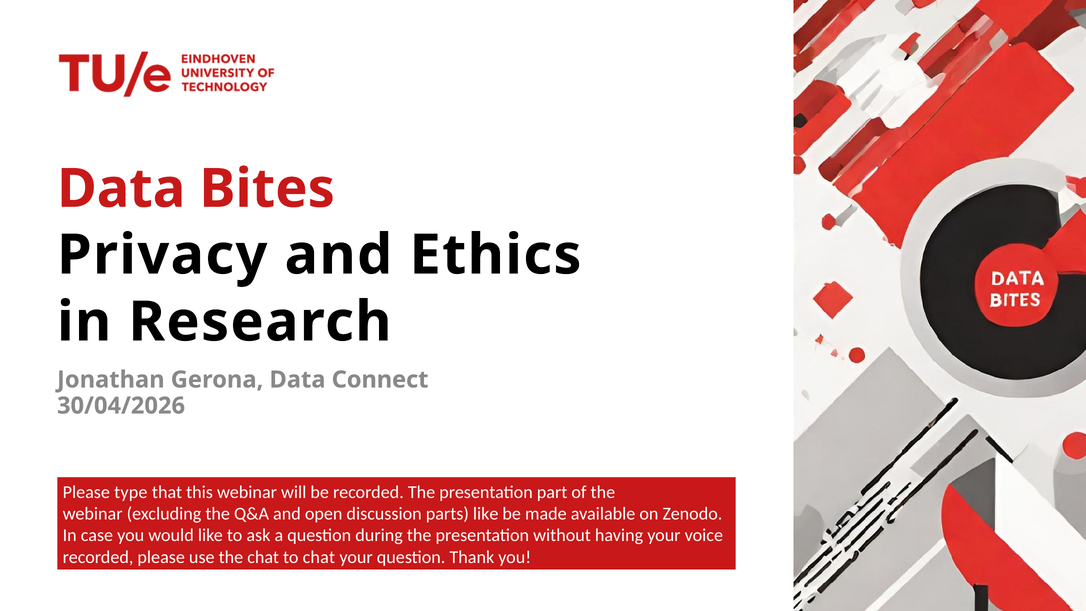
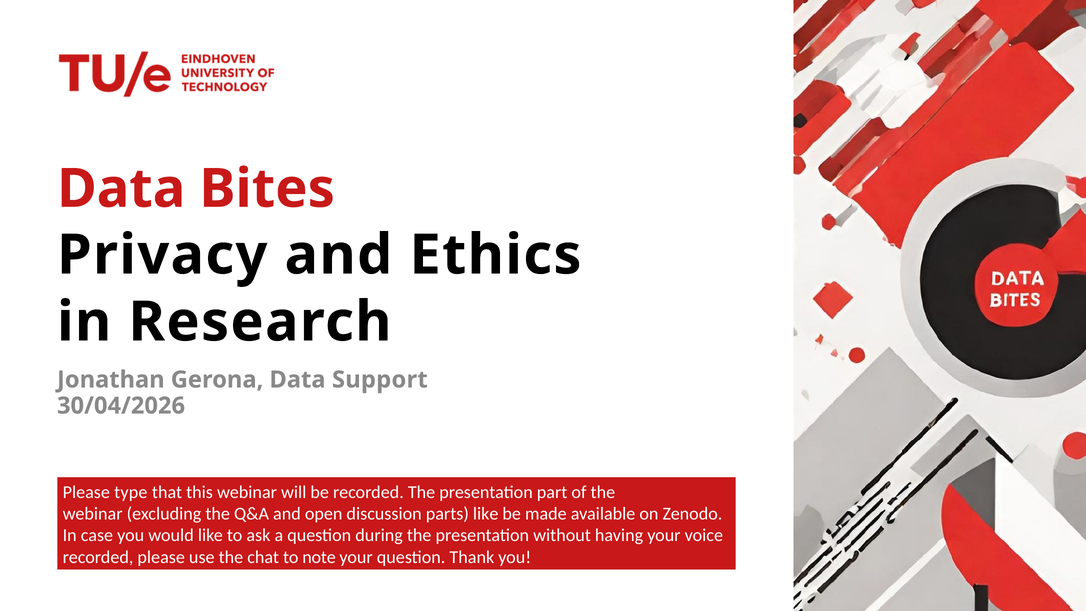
Connect: Connect -> Support
to chat: chat -> note
